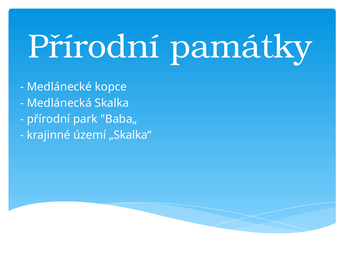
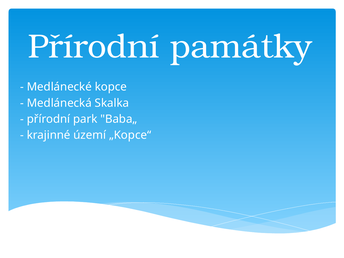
„Skalka“: „Skalka“ -> „Kopce“
